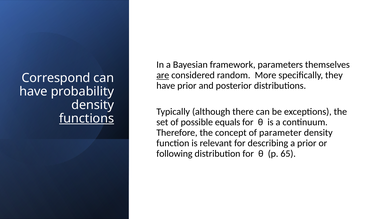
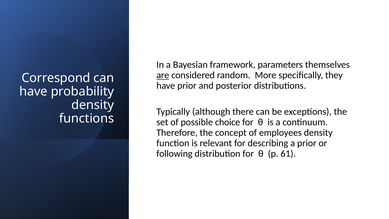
functions underline: present -> none
equals: equals -> choice
parameter: parameter -> employees
65: 65 -> 61
